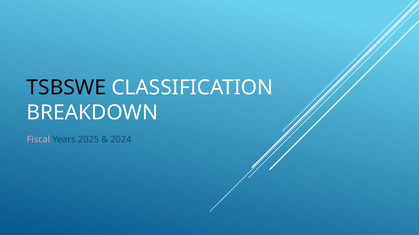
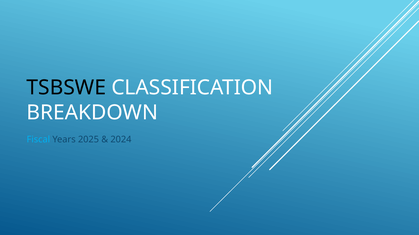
Fiscal colour: pink -> light blue
